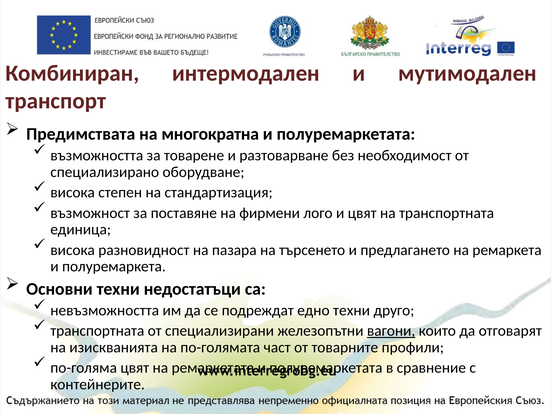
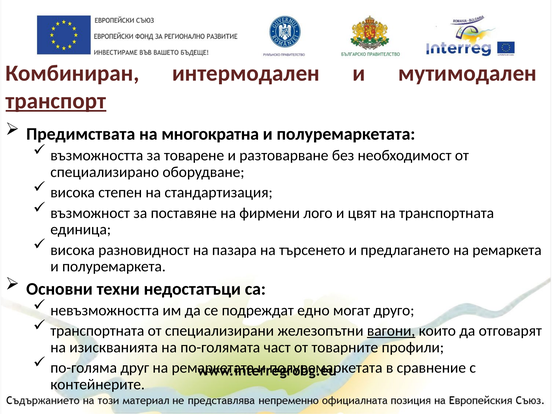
транспорт underline: none -> present
едно техни: техни -> могат
по-голяма цвят: цвят -> друг
